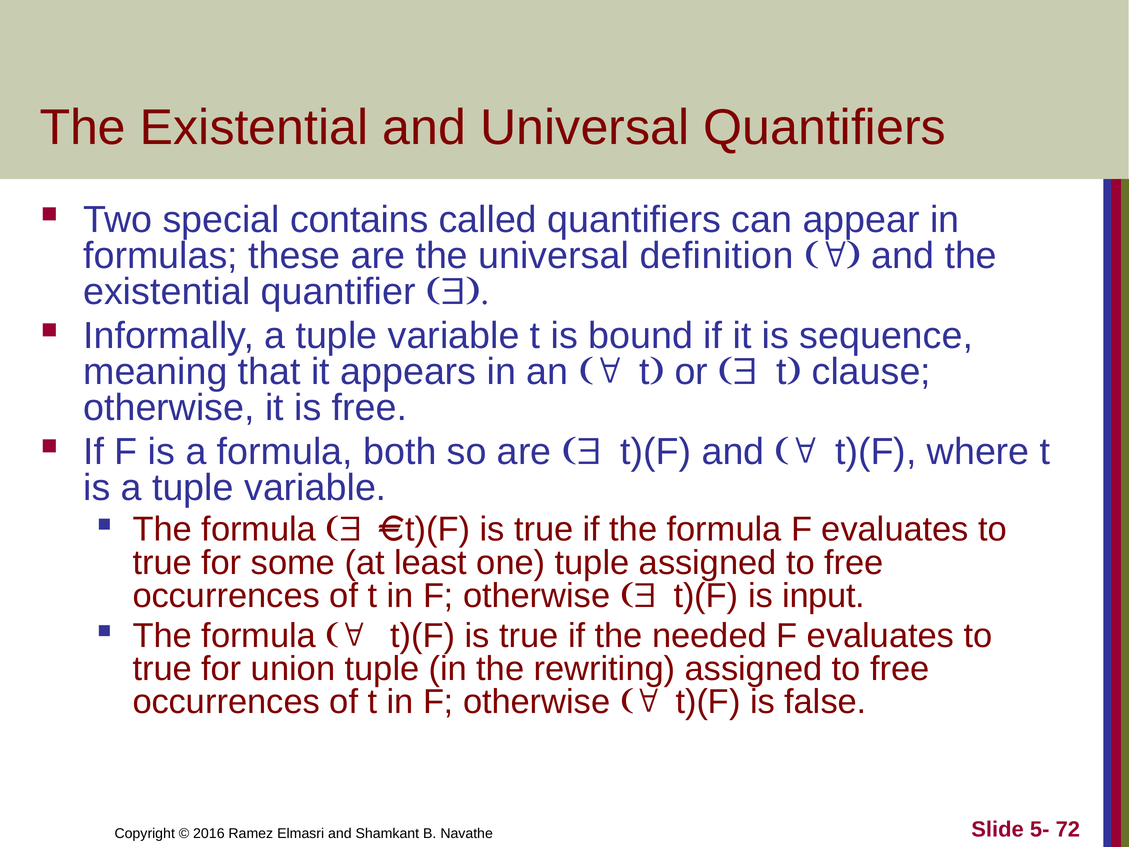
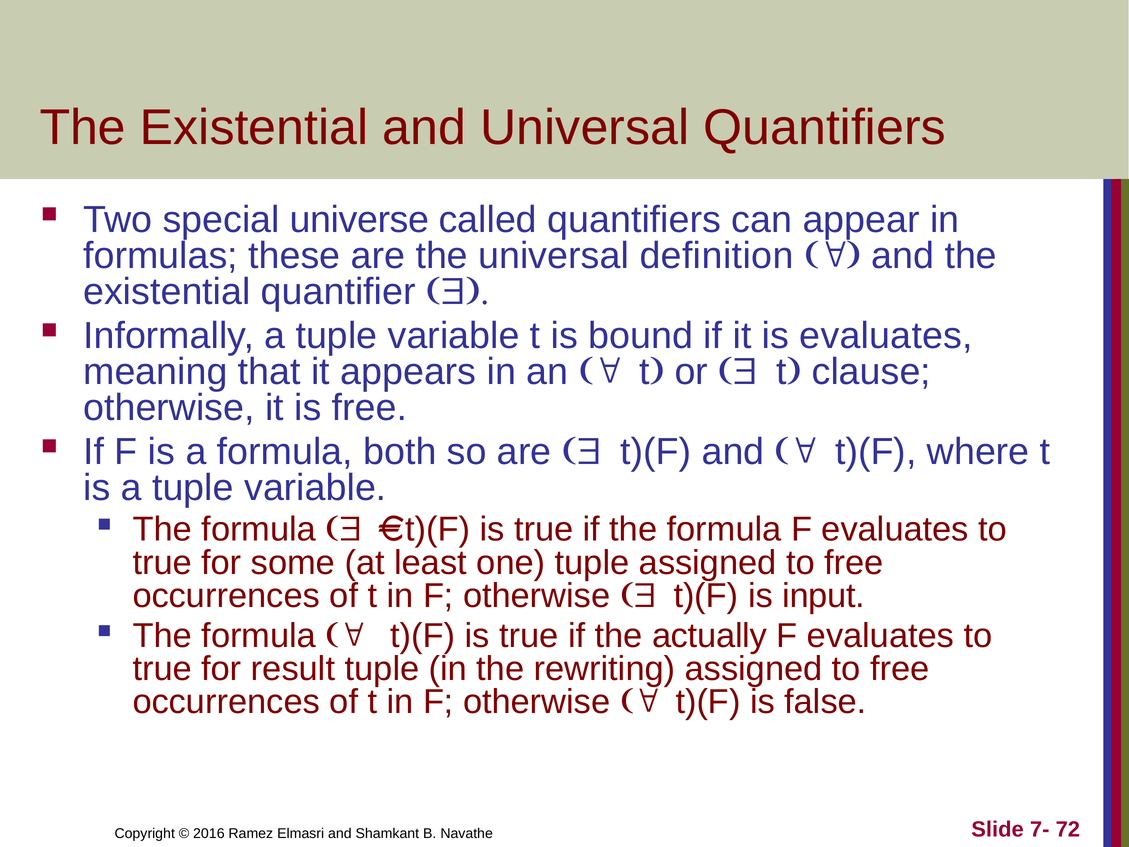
contains: contains -> universe
is sequence: sequence -> evaluates
needed: needed -> actually
union: union -> result
5-: 5- -> 7-
